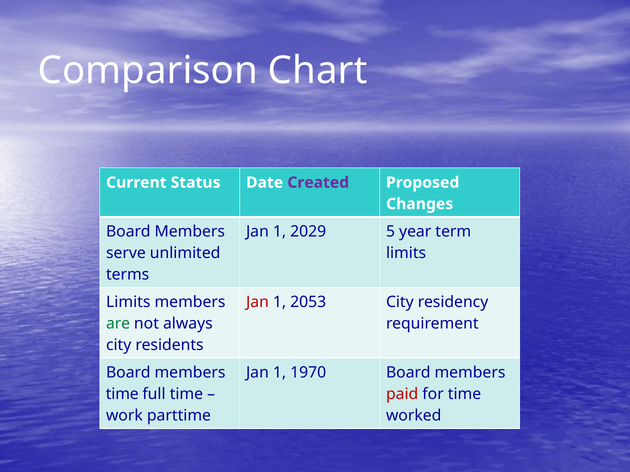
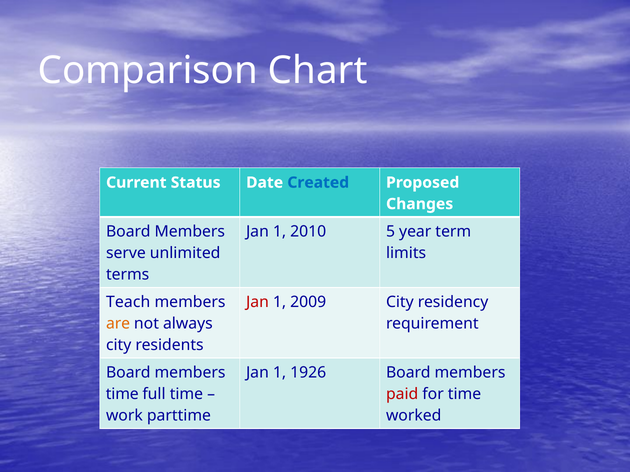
Created colour: purple -> blue
2029: 2029 -> 2010
Limits at (128, 303): Limits -> Teach
2053: 2053 -> 2009
are colour: green -> orange
1970: 1970 -> 1926
